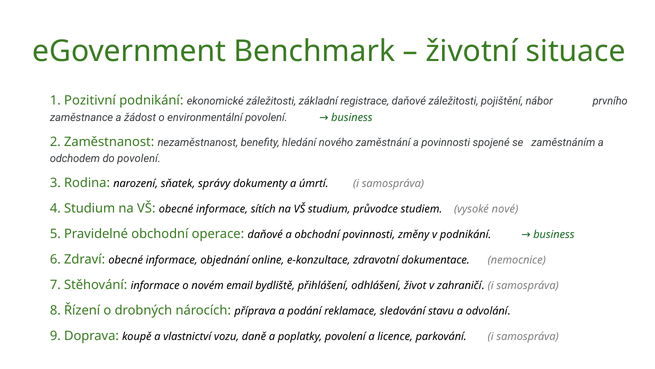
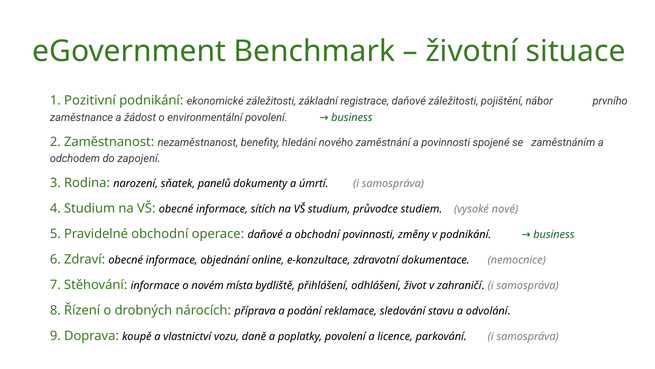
do povolení: povolení -> zapojení
správy: správy -> panelů
email: email -> místa
